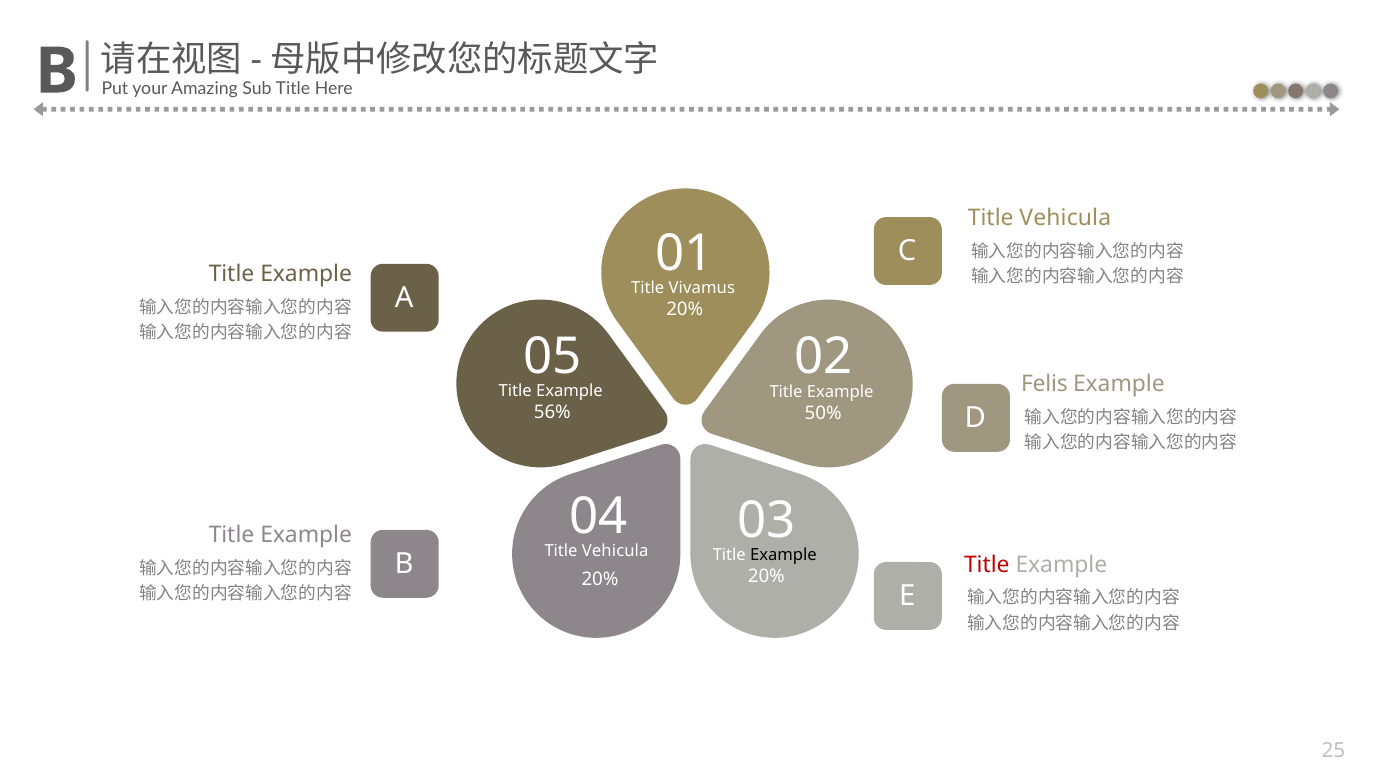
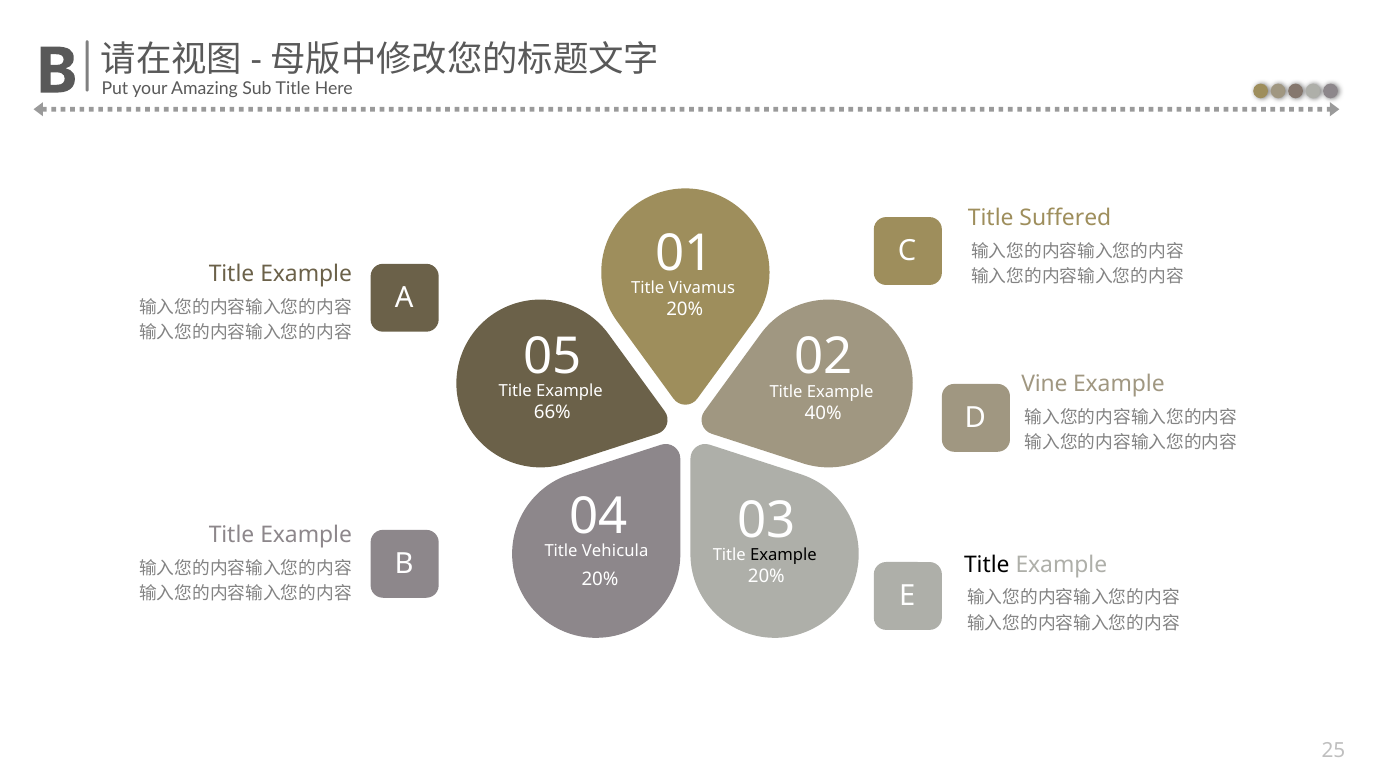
Vehicula at (1065, 218): Vehicula -> Suffered
Felis: Felis -> Vine
56%: 56% -> 66%
50%: 50% -> 40%
Title at (987, 565) colour: red -> black
